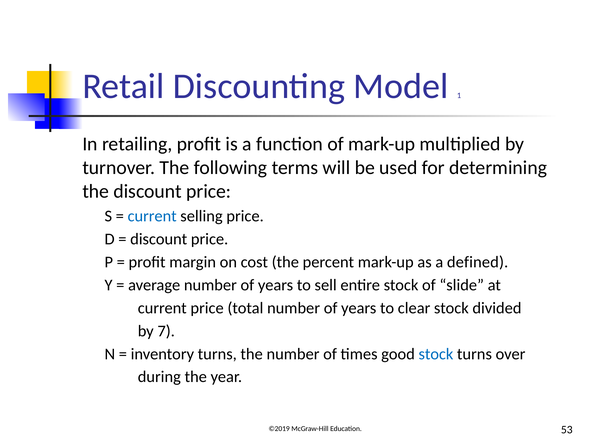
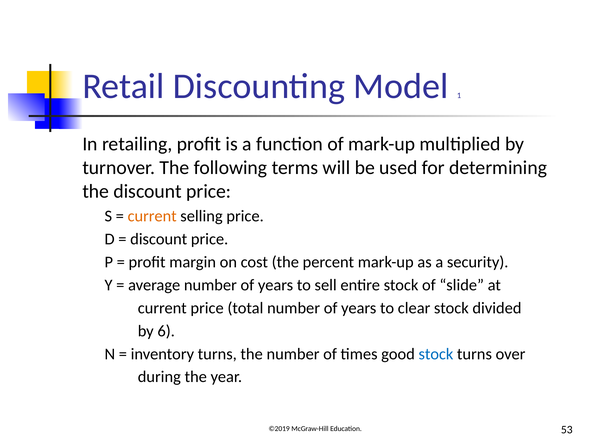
current at (152, 216) colour: blue -> orange
defined: defined -> security
7: 7 -> 6
